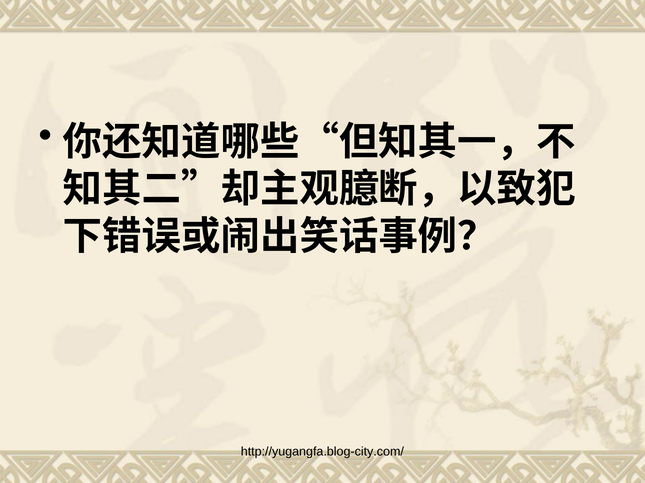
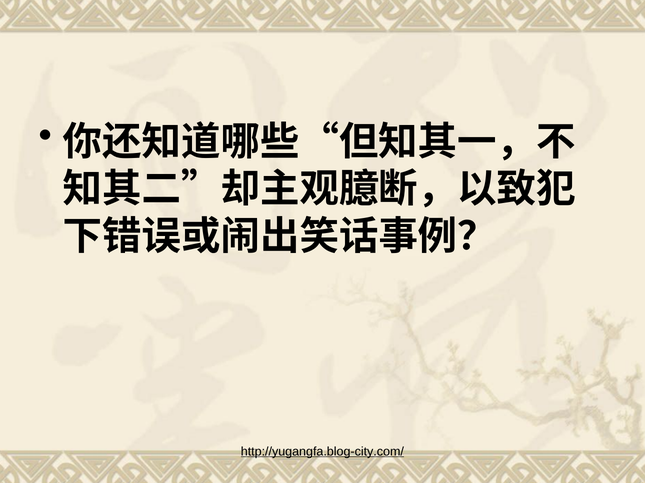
http://yugangfa.blog-city.com/ underline: none -> present
